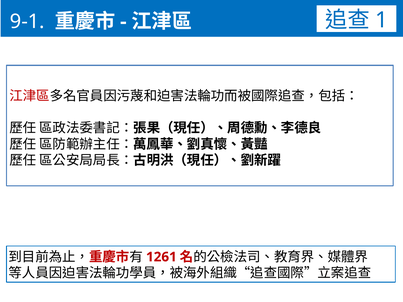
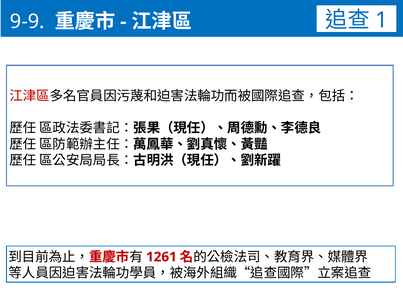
9-1: 9-1 -> 9-9
